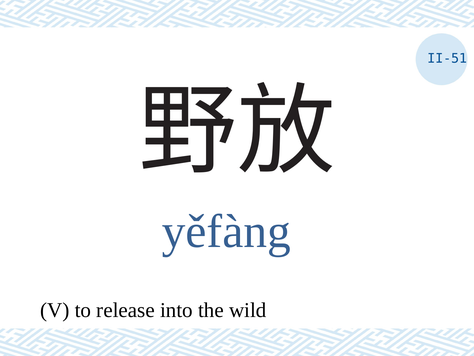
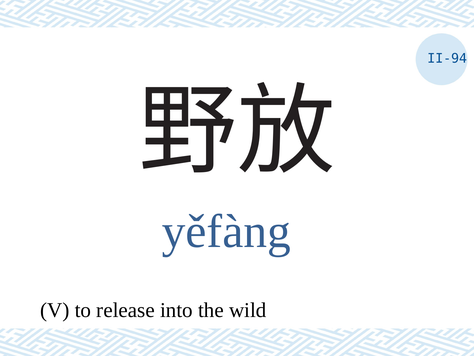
II-51: II-51 -> II-94
